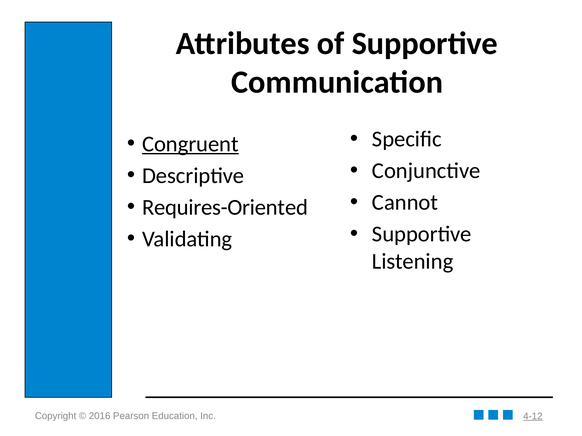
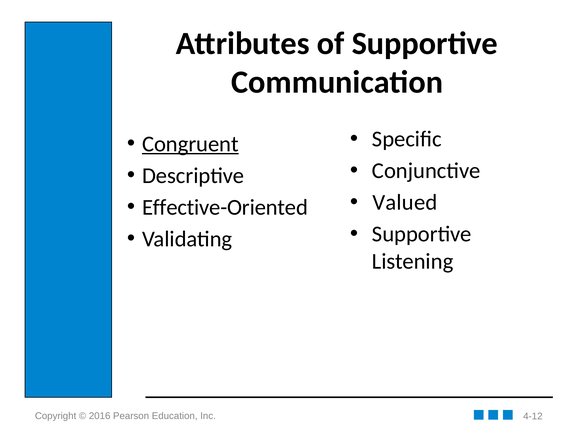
Cannot: Cannot -> Valued
Requires-Oriented: Requires-Oriented -> Effective-Oriented
4-12 underline: present -> none
